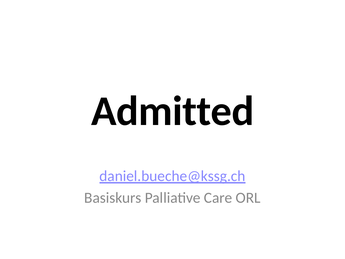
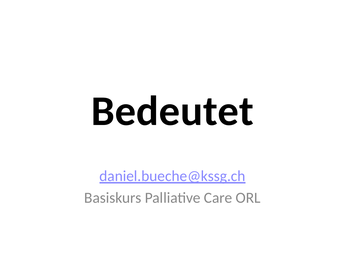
Admitted: Admitted -> Bedeutet
